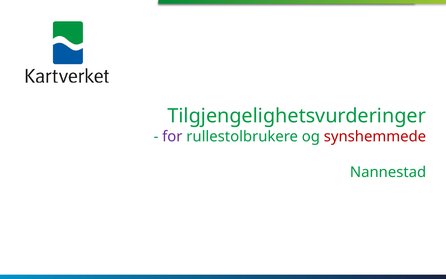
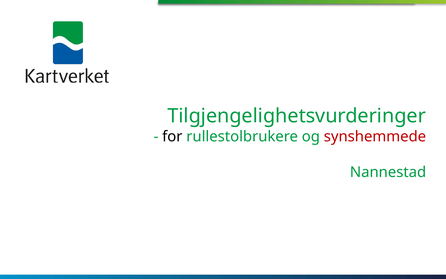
for colour: purple -> black
